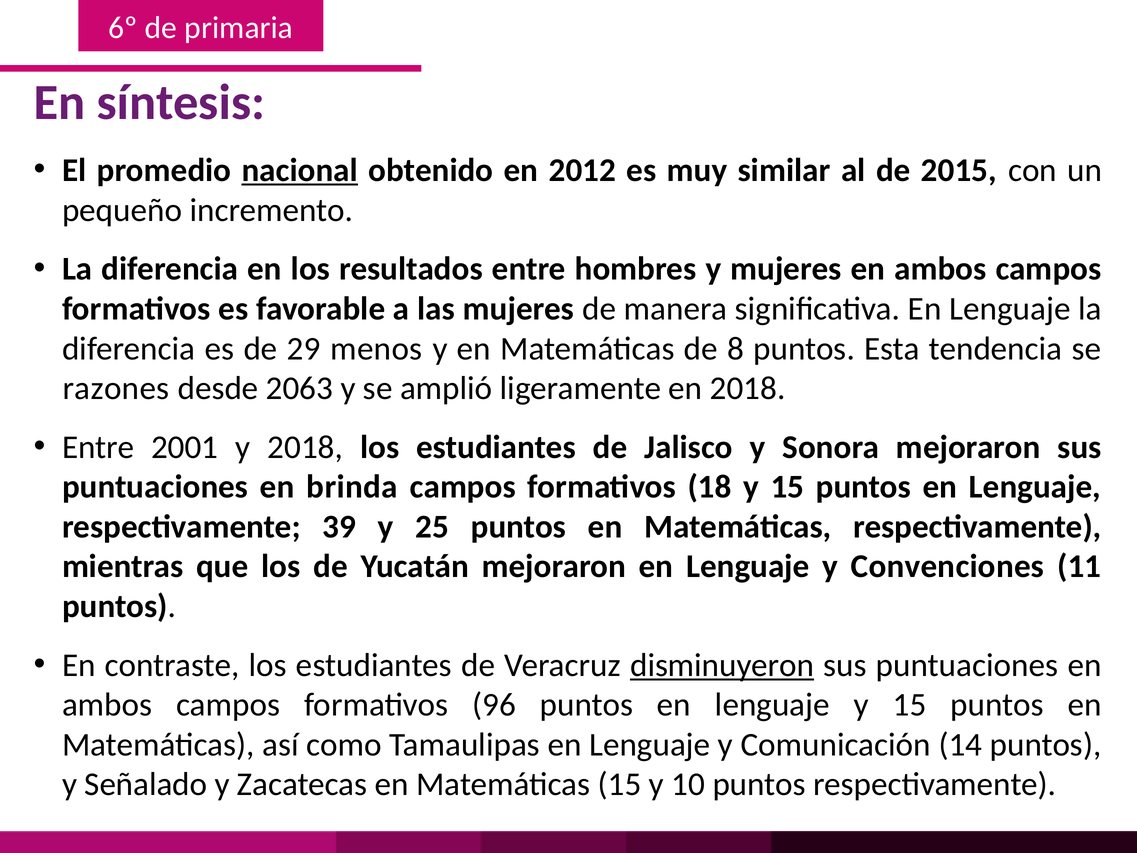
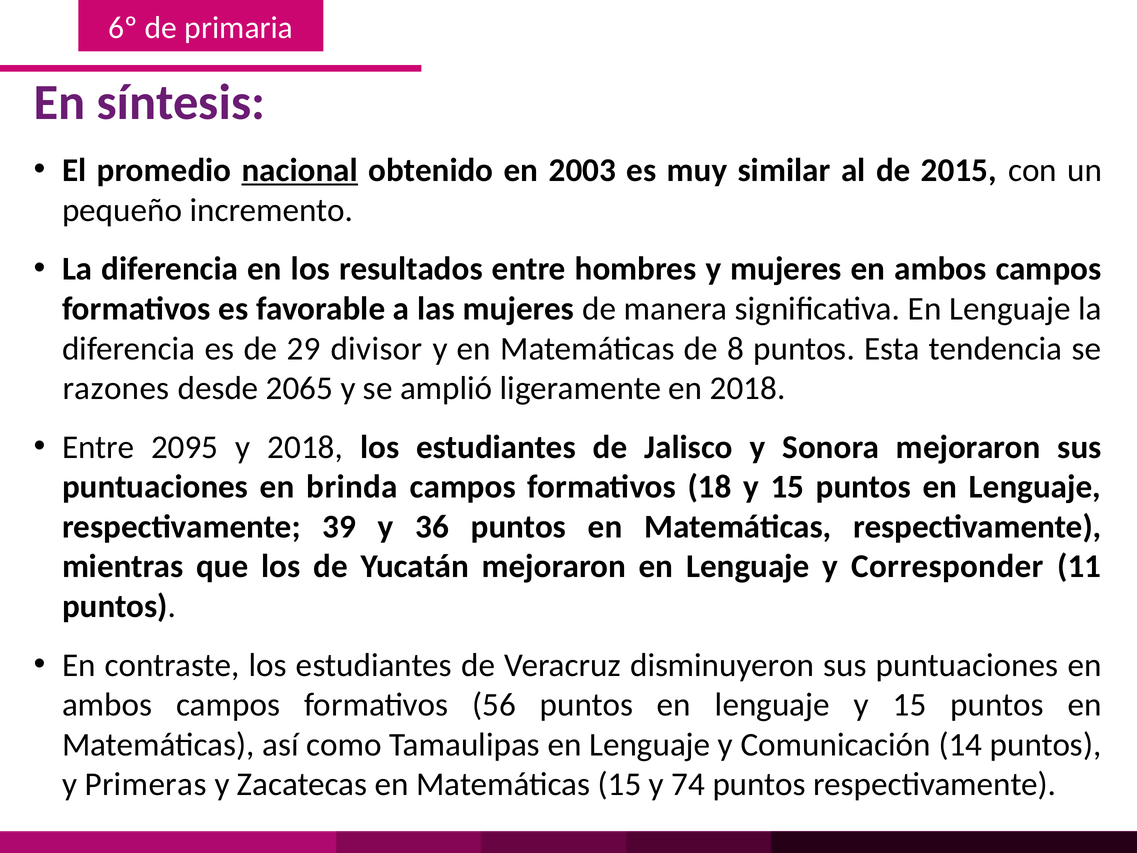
2012: 2012 -> 2003
menos: menos -> divisor
2063: 2063 -> 2065
2001: 2001 -> 2095
25: 25 -> 36
Convenciones: Convenciones -> Corresponder
disminuyeron underline: present -> none
96: 96 -> 56
Señalado: Señalado -> Primeras
10: 10 -> 74
